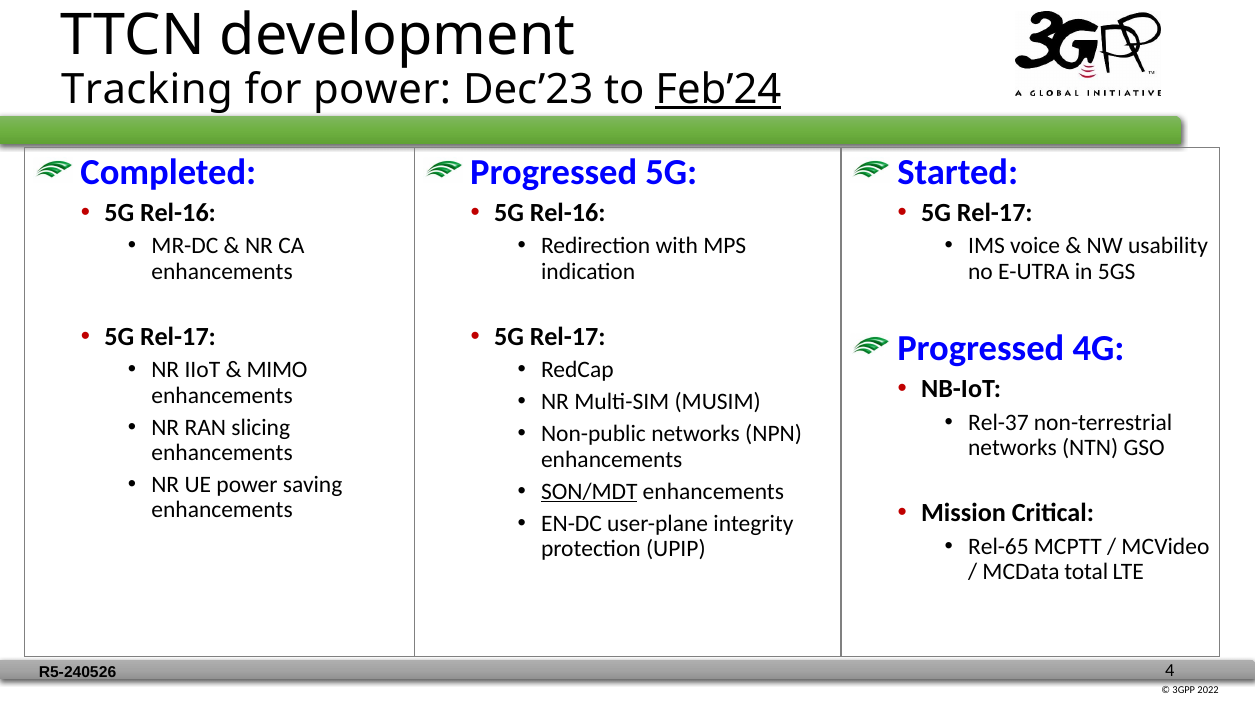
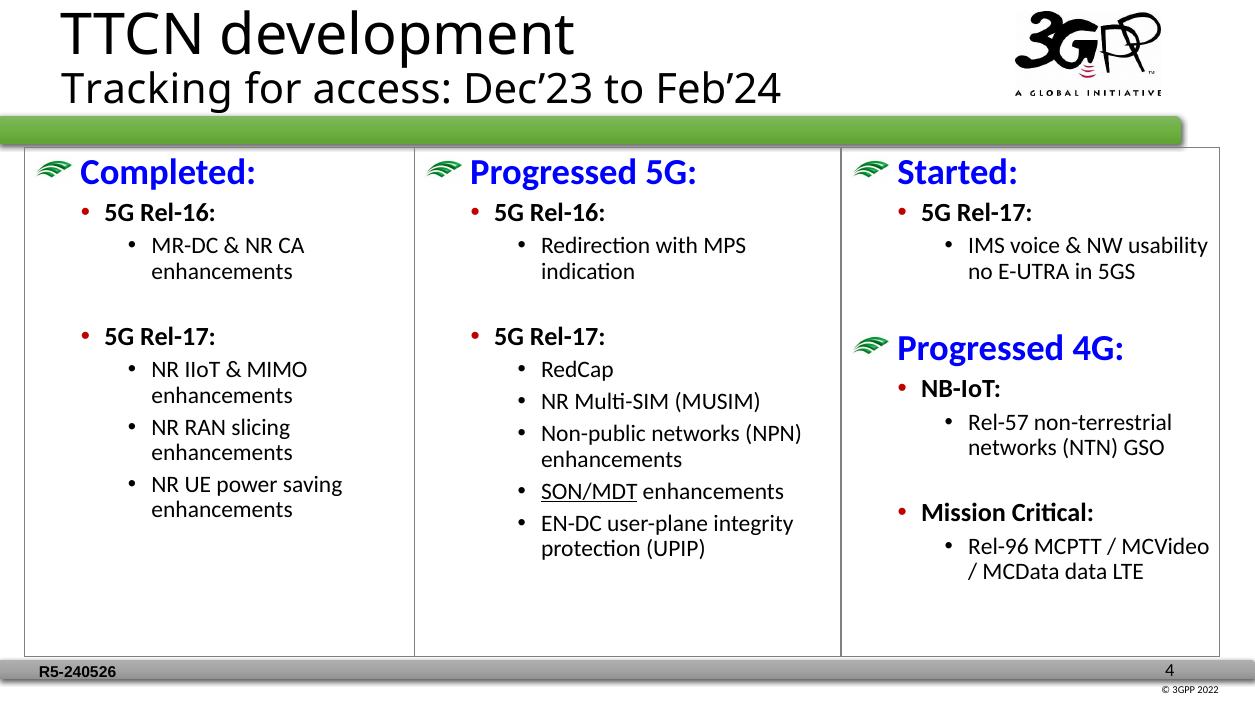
for power: power -> access
Feb’24 underline: present -> none
Rel-37: Rel-37 -> Rel-57
Rel-65: Rel-65 -> Rel-96
total: total -> data
